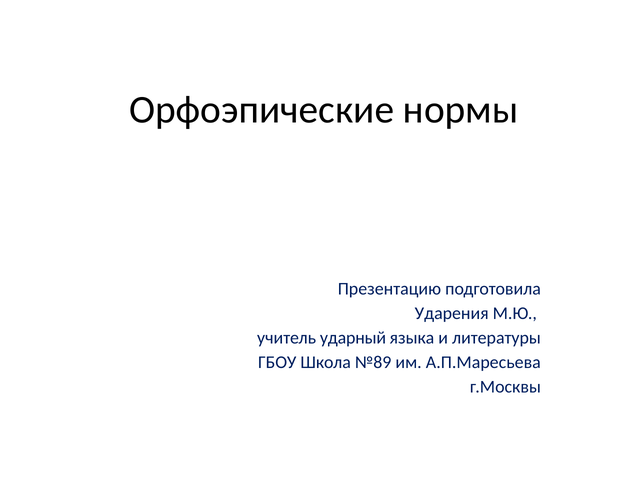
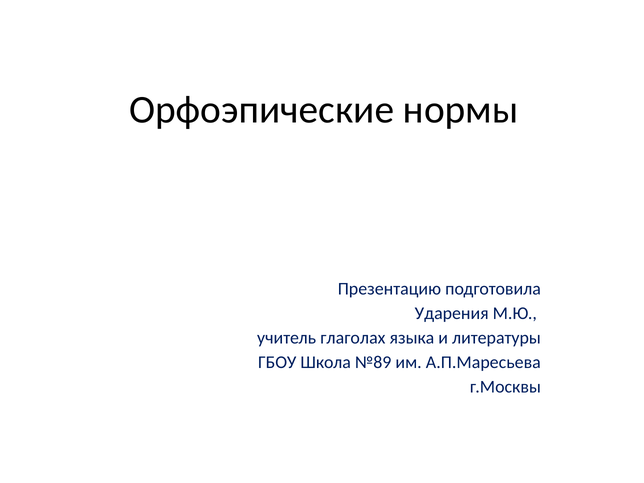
ударный: ударный -> глаголах
